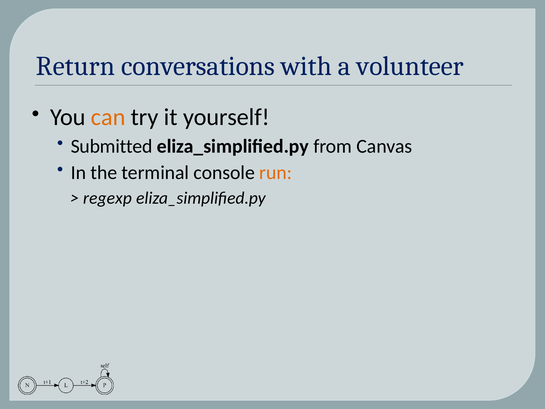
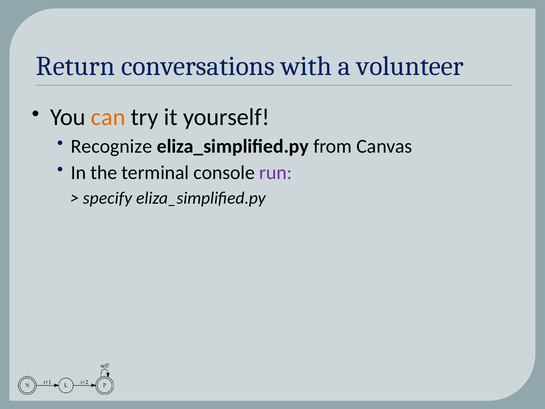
Submitted: Submitted -> Recognize
run colour: orange -> purple
regexp: regexp -> specify
